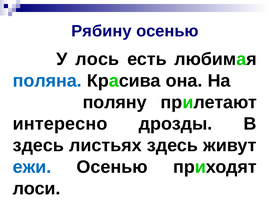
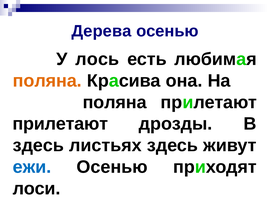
Рябину: Рябину -> Дерева
поляна at (47, 81) colour: blue -> orange
поляну at (115, 102): поляну -> поляна
интересно at (60, 124): интересно -> прилетают
